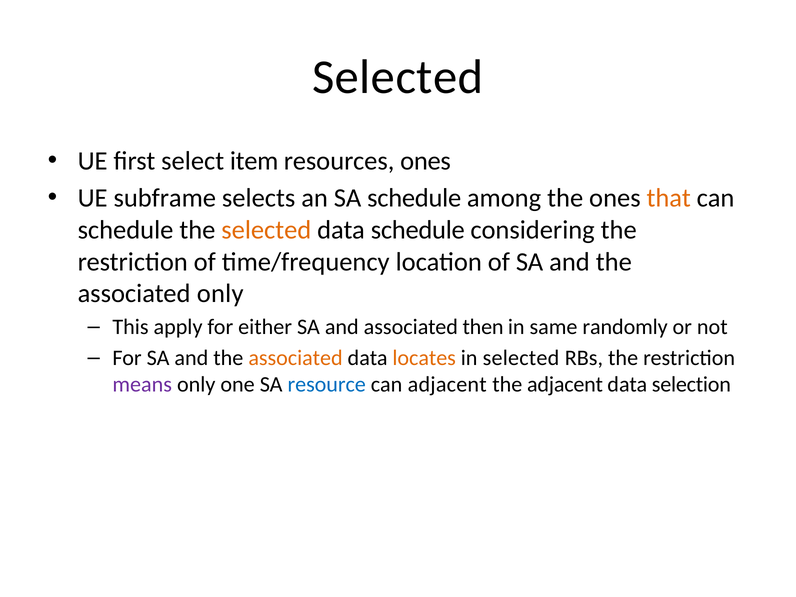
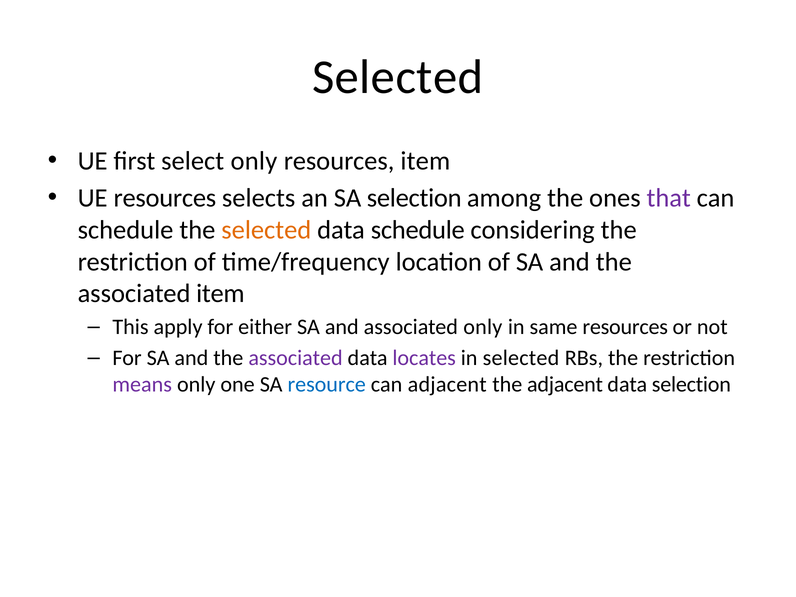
select item: item -> only
resources ones: ones -> item
UE subframe: subframe -> resources
SA schedule: schedule -> selection
that colour: orange -> purple
associated only: only -> item
associated then: then -> only
same randomly: randomly -> resources
associated at (296, 358) colour: orange -> purple
locates colour: orange -> purple
